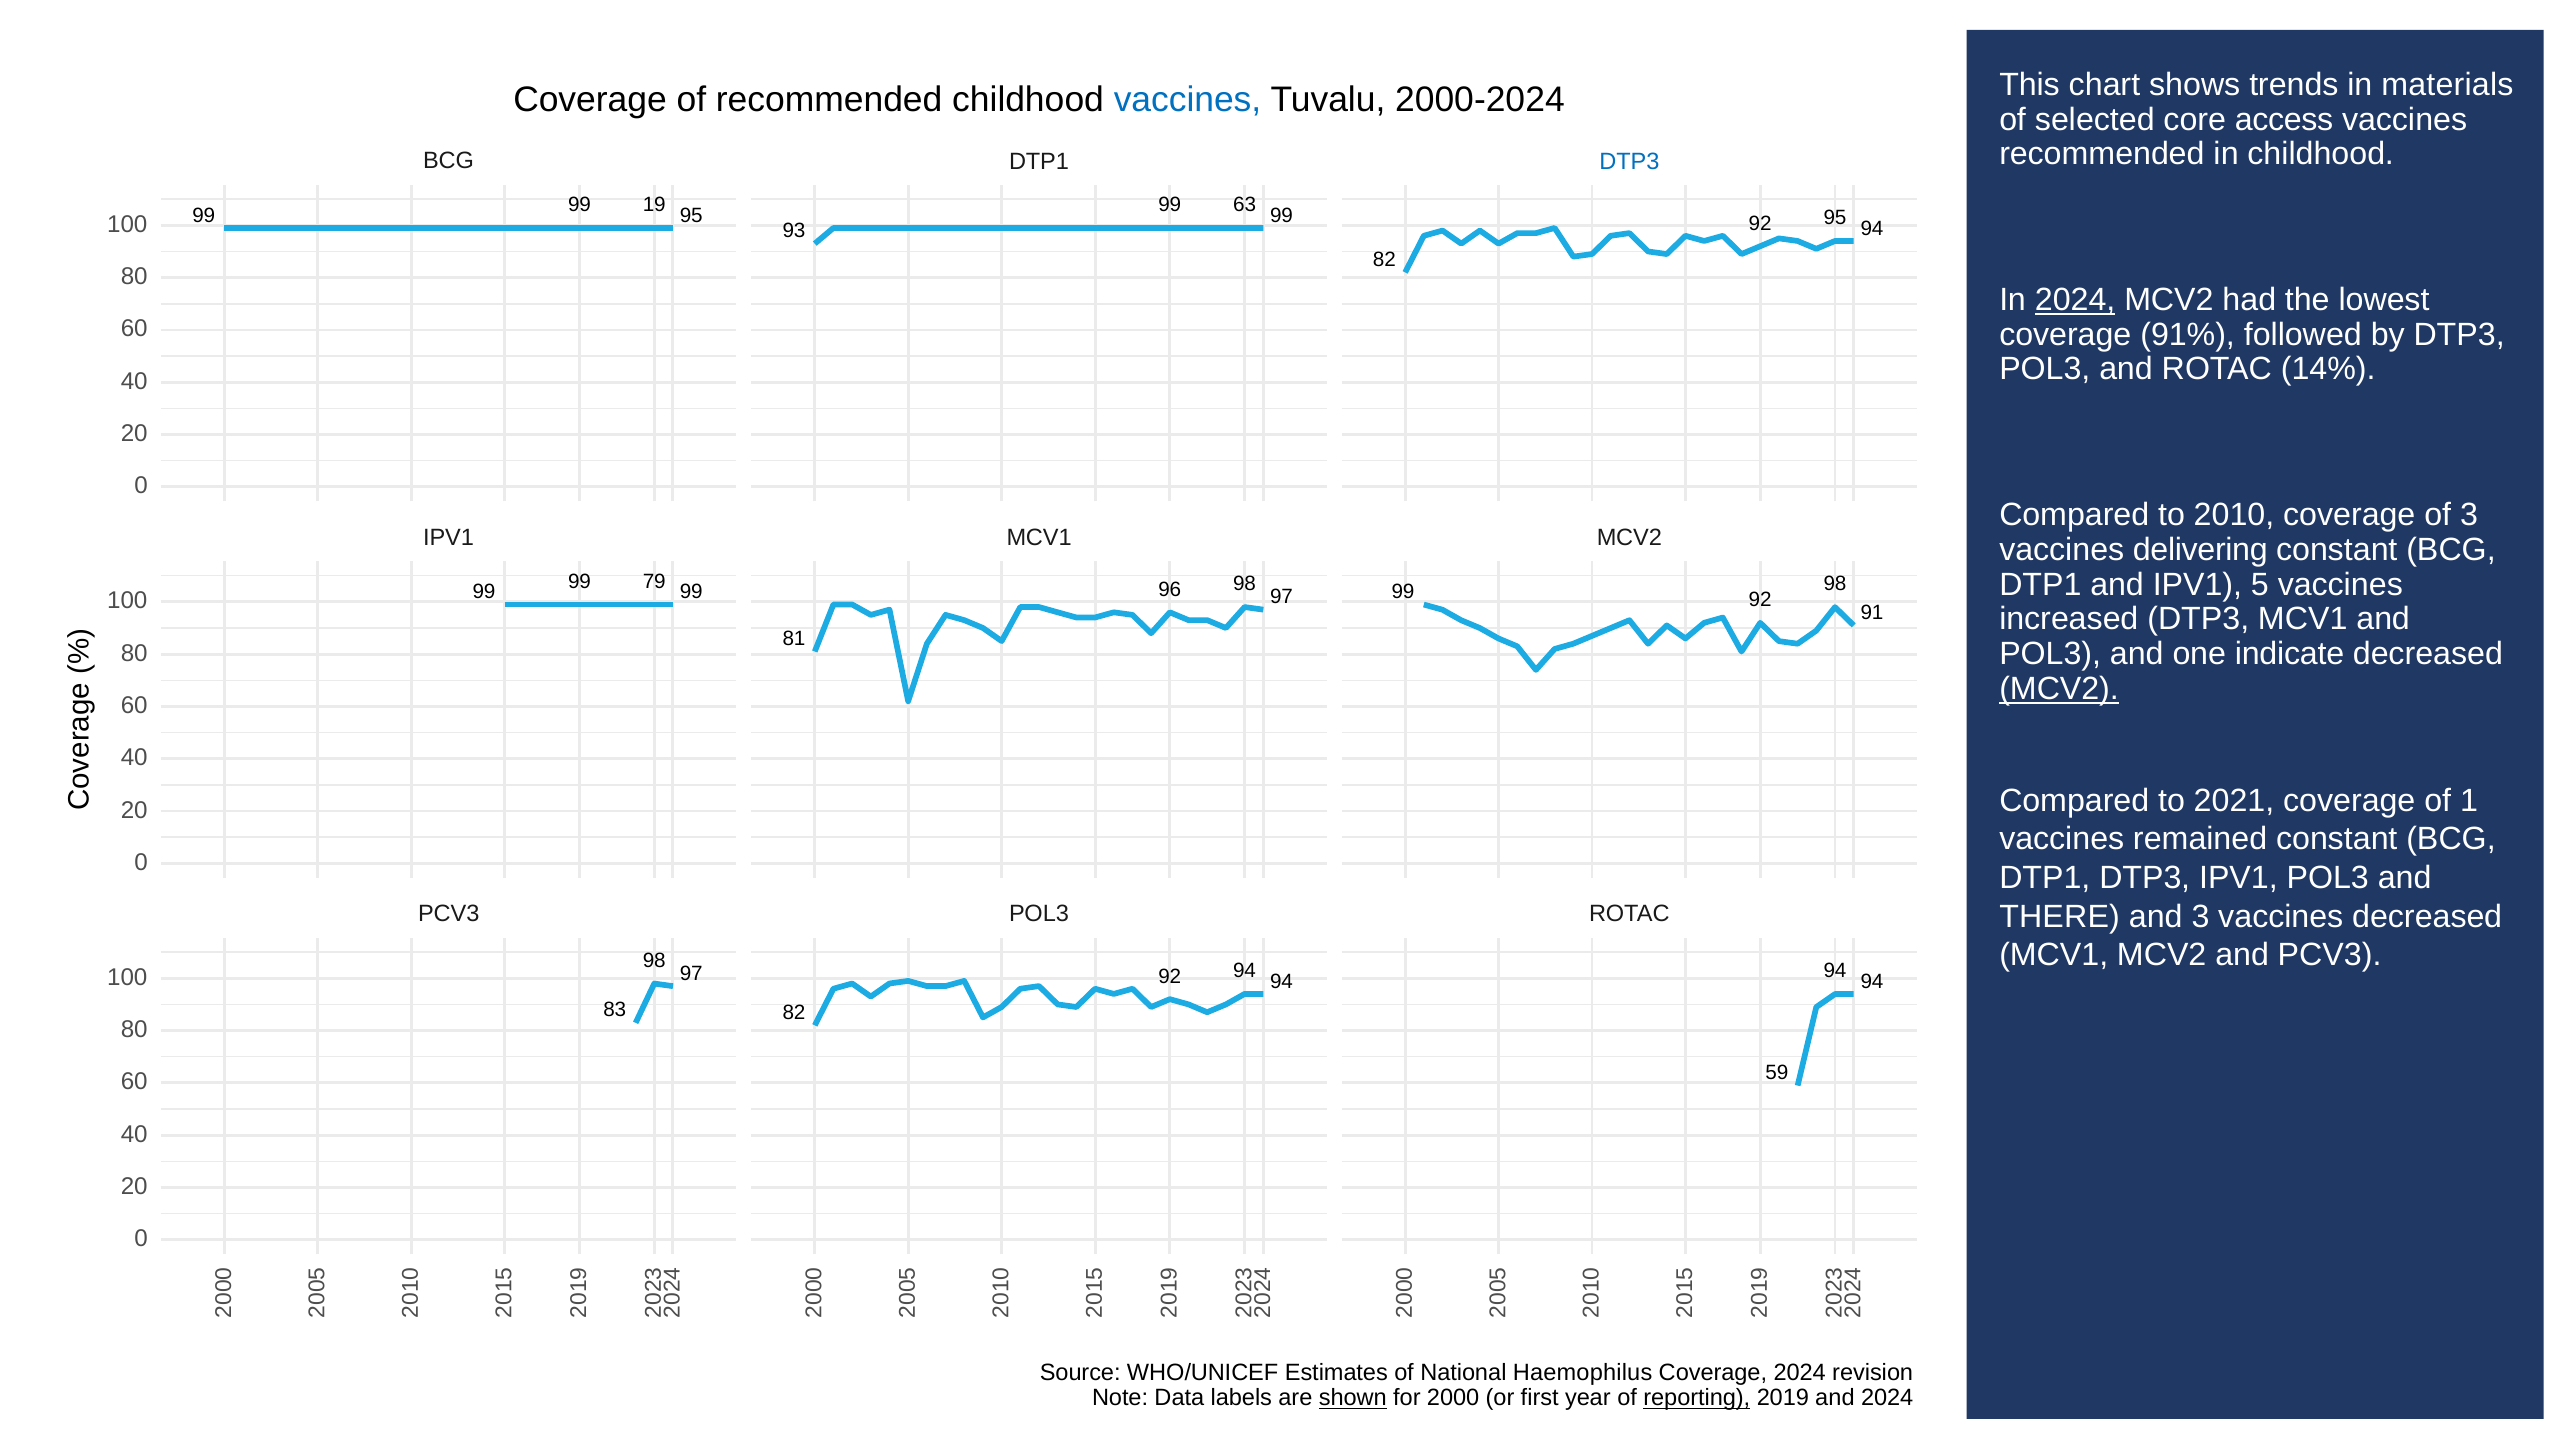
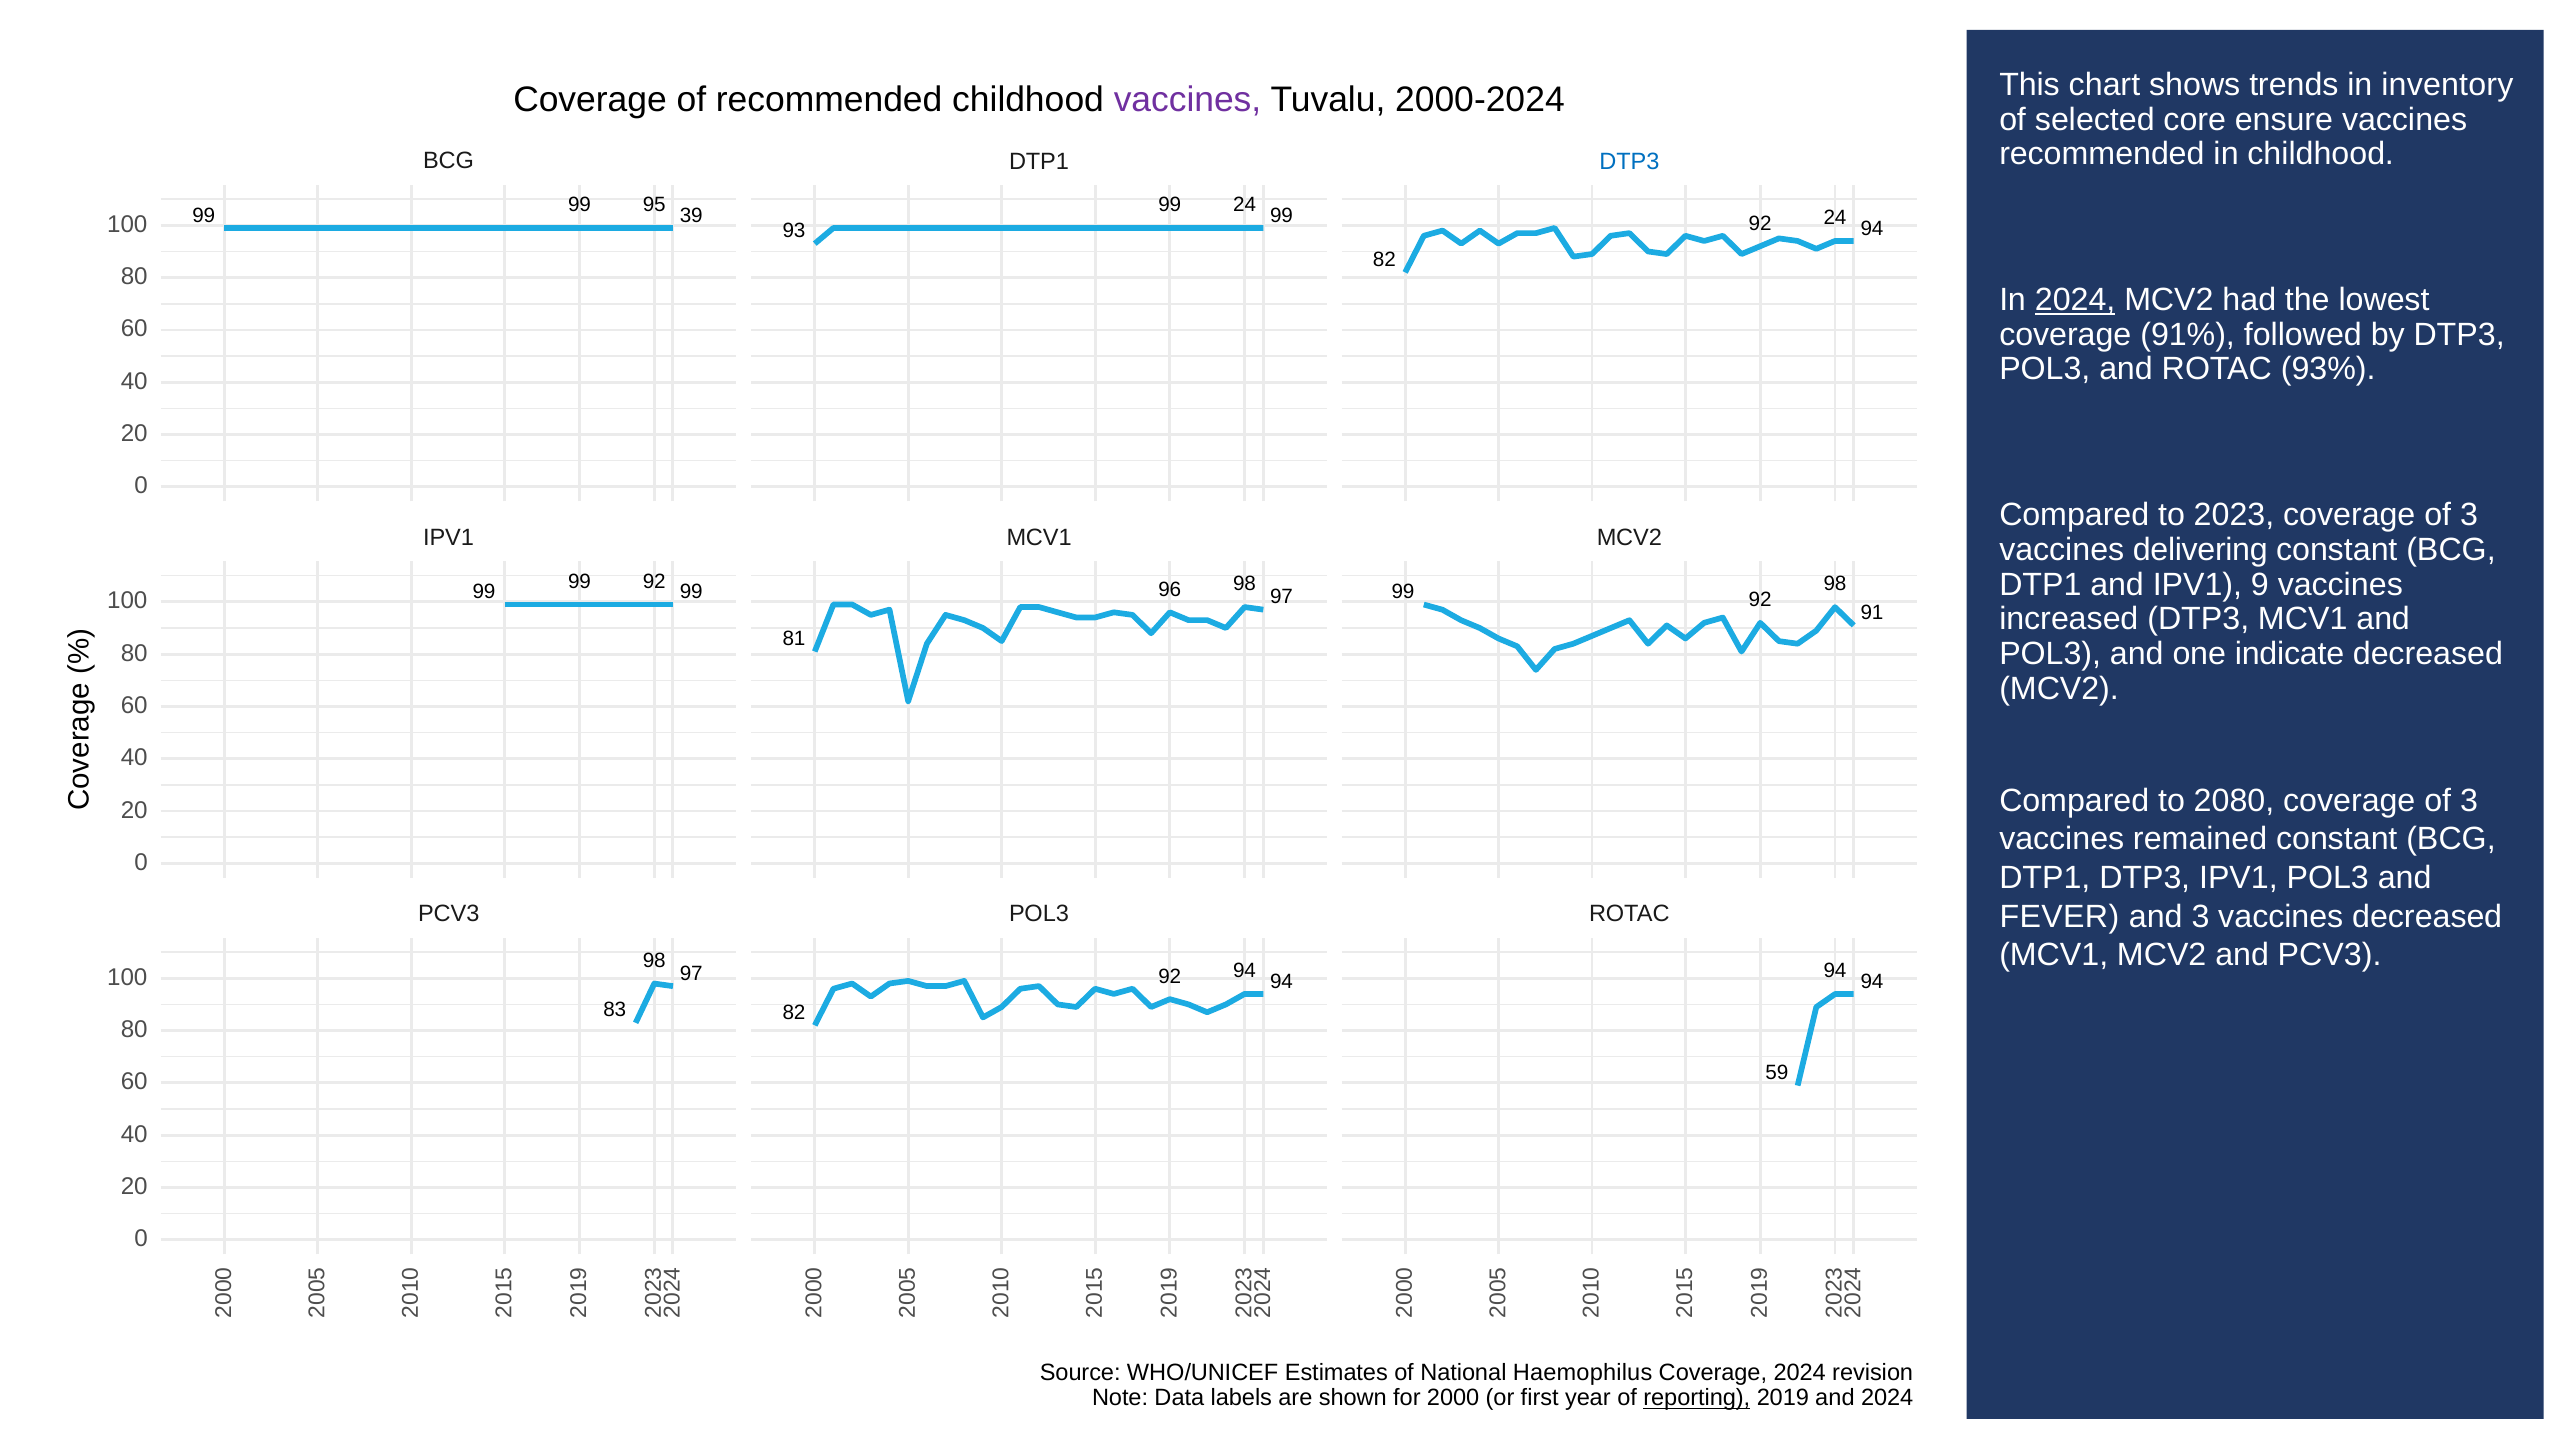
materials: materials -> inventory
vaccines at (1188, 100) colour: blue -> purple
access: access -> ensure
19: 19 -> 95
99 63: 63 -> 24
99 95: 95 -> 39
92 95: 95 -> 24
14%: 14% -> 93%
2010: 2010 -> 2023
IPV1 5: 5 -> 9
99 79: 79 -> 92
MCV2 at (2059, 689) underline: present -> none
2021: 2021 -> 2080
1 at (2469, 801): 1 -> 3
THERE: THERE -> FEVER
shown underline: present -> none
